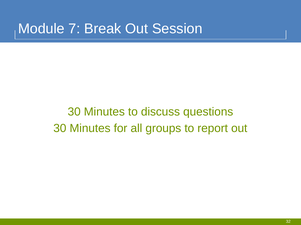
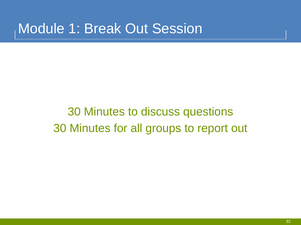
7: 7 -> 1
